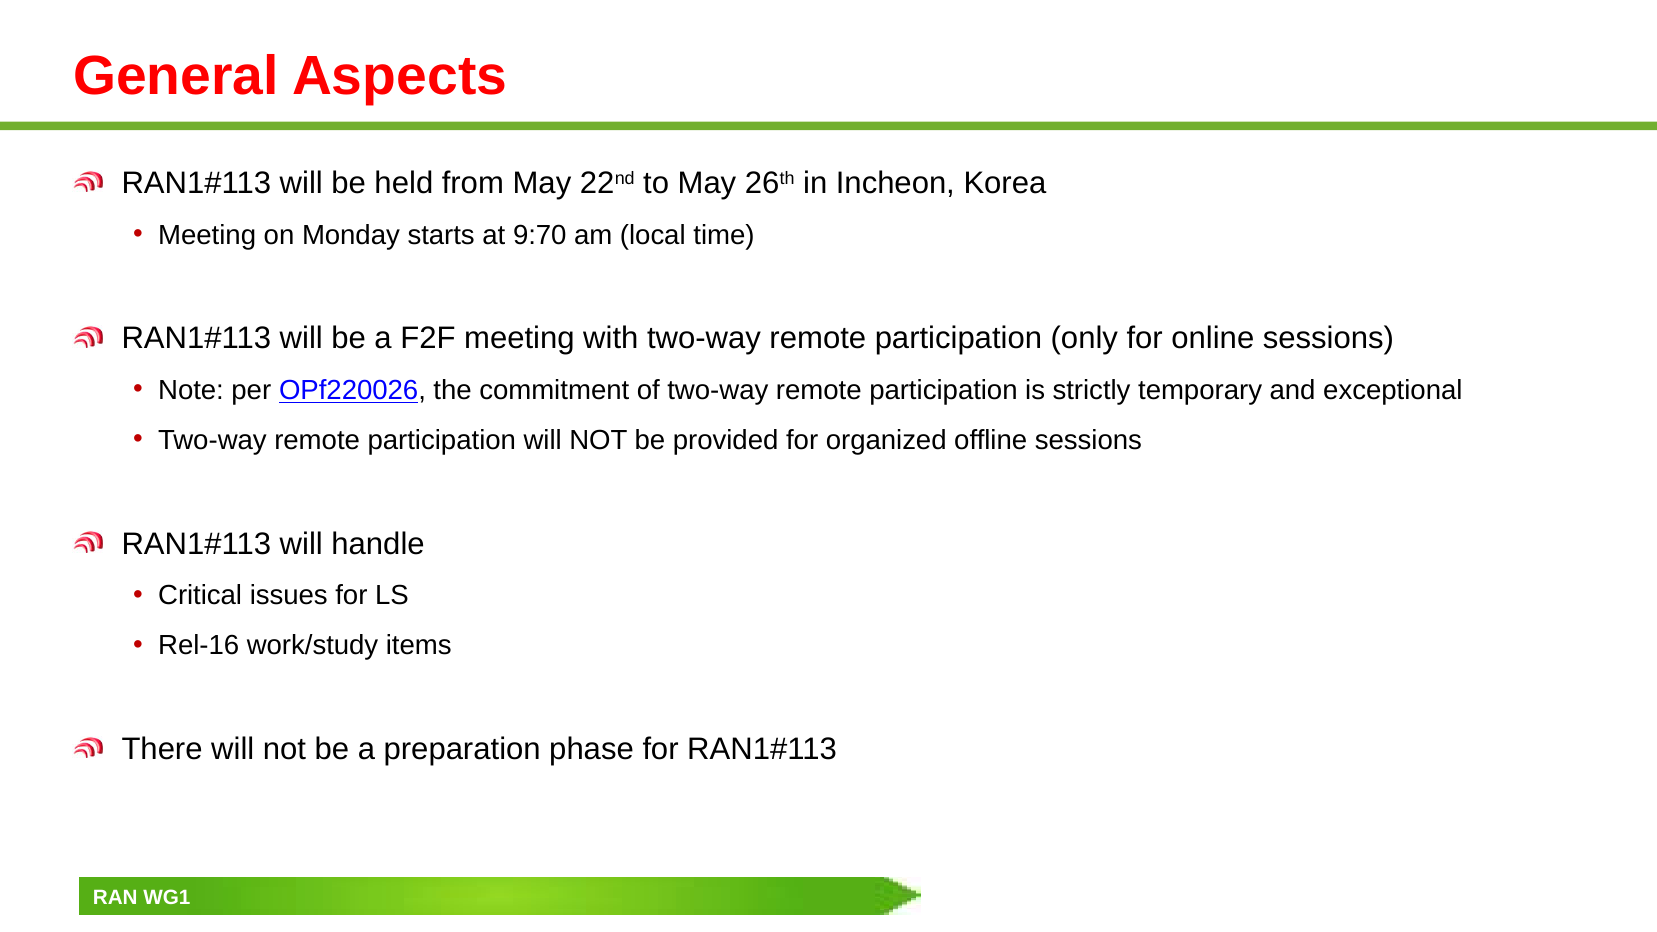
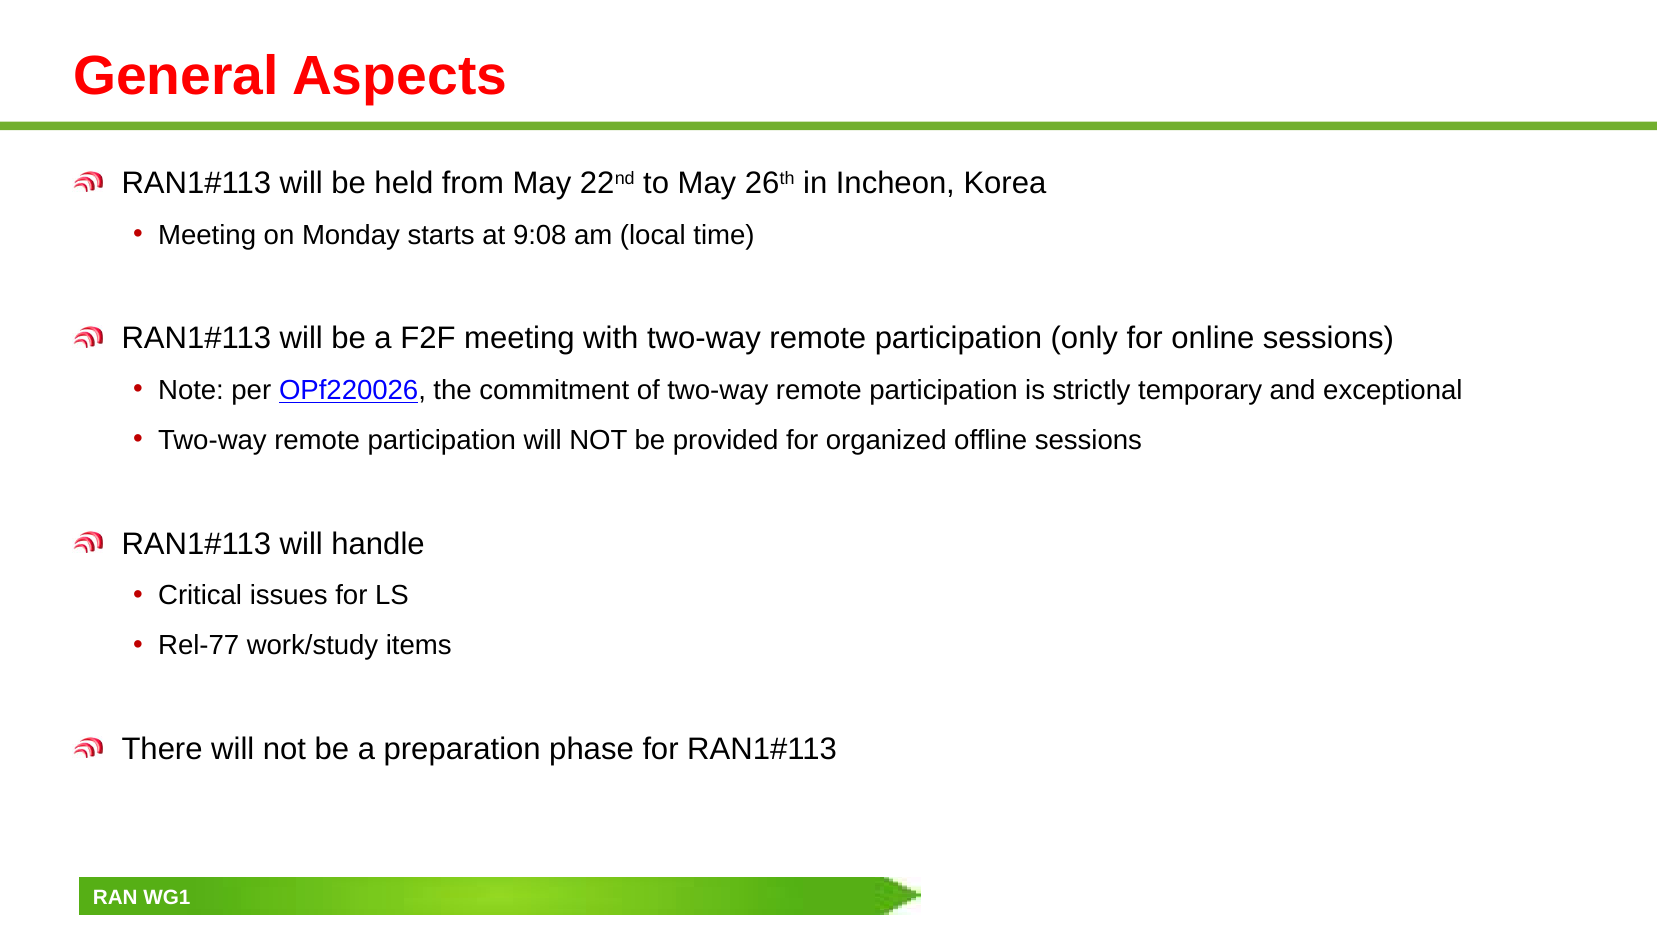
9:70: 9:70 -> 9:08
Rel-16: Rel-16 -> Rel-77
